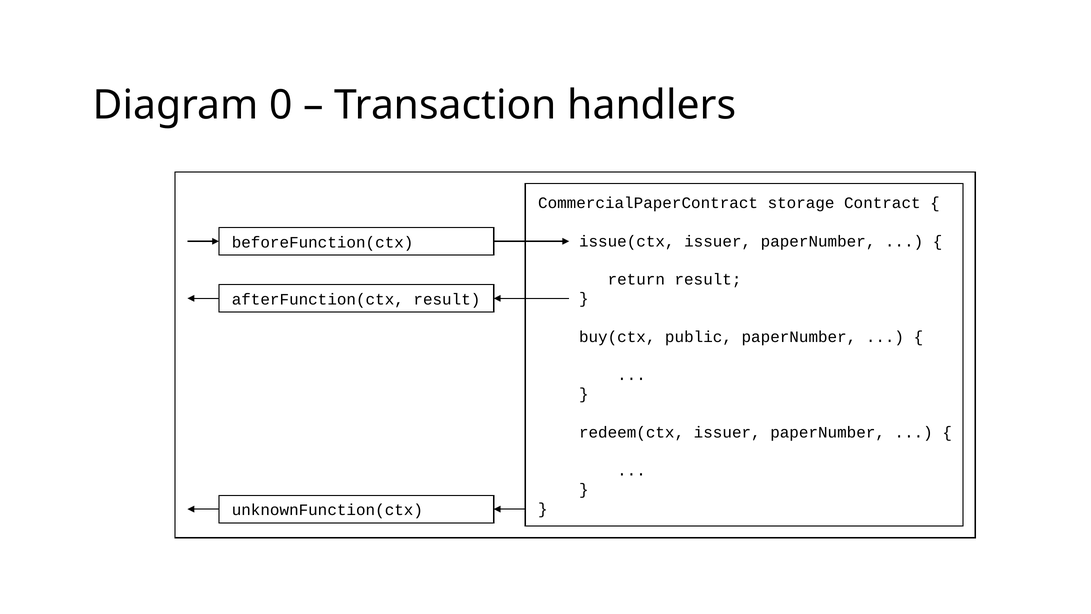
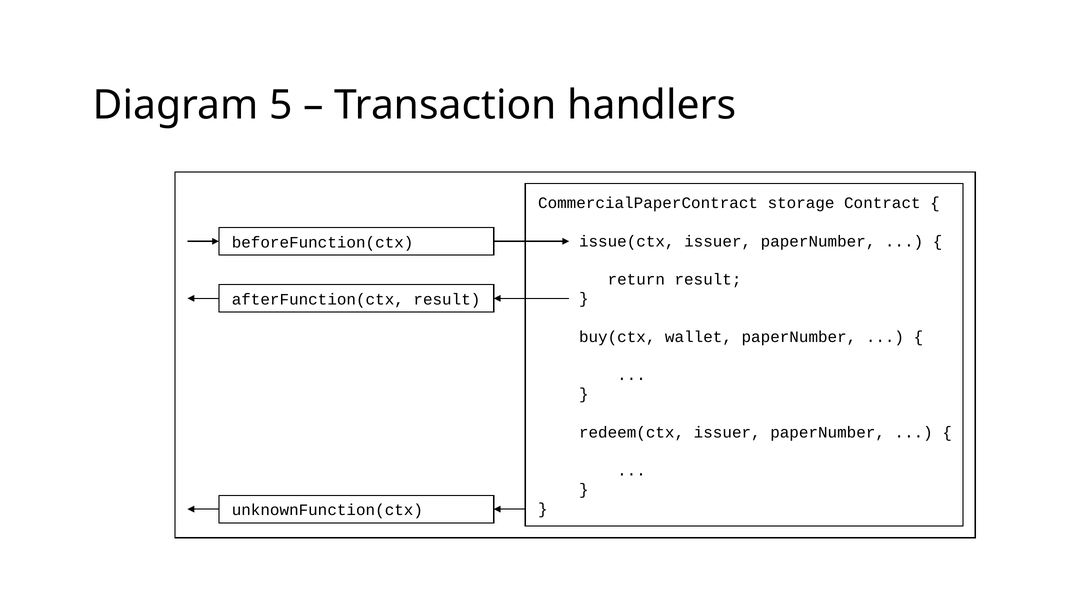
0: 0 -> 5
public: public -> wallet
